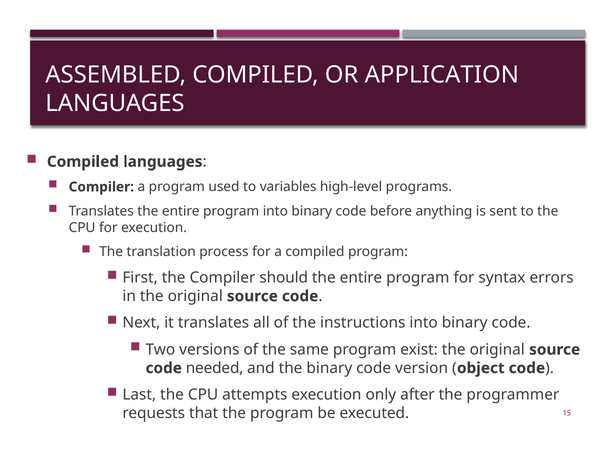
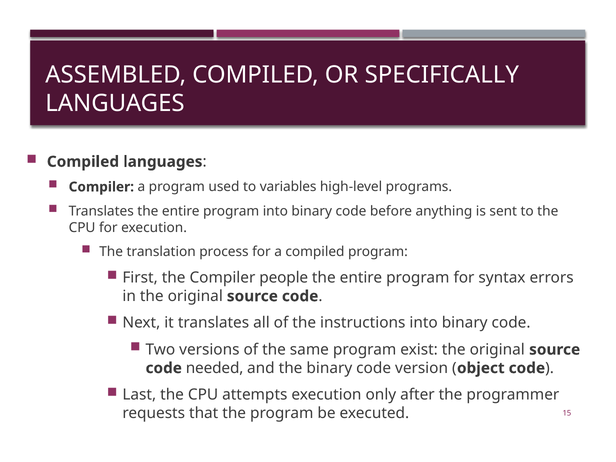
APPLICATION: APPLICATION -> SPECIFICALLY
should: should -> people
